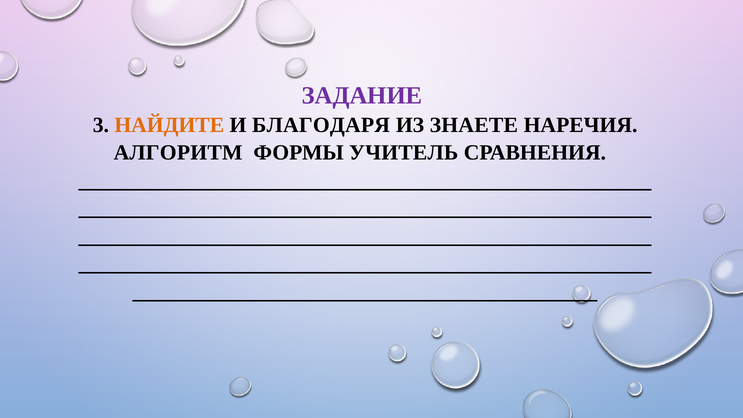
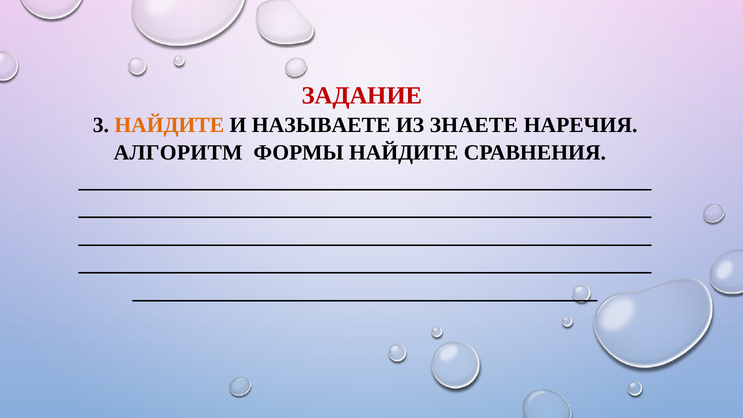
ЗАДАНИЕ colour: purple -> red
БЛАГОДАРЯ: БЛАГОДАРЯ -> НАЗЫВАЕТЕ
ФОРМЫ УЧИТЕЛЬ: УЧИТЕЛЬ -> НАЙДИТЕ
